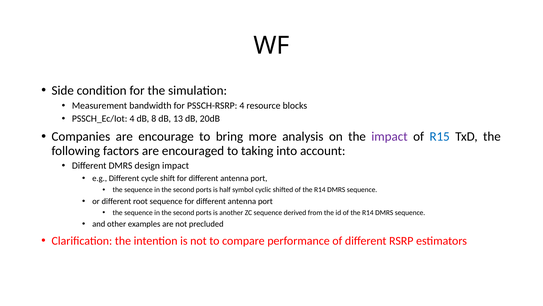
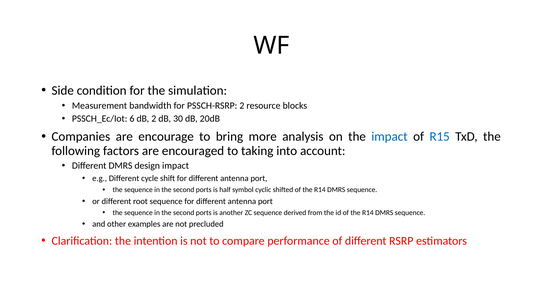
PSSCH-RSRP 4: 4 -> 2
PSSCH_Ec/Iot 4: 4 -> 6
dB 8: 8 -> 2
13: 13 -> 30
impact at (389, 136) colour: purple -> blue
